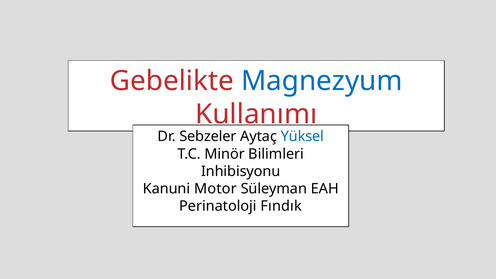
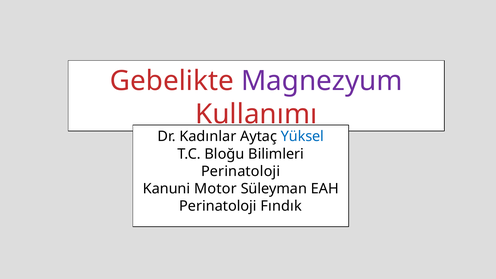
Magnezyum colour: blue -> purple
Sebzeler: Sebzeler -> Kadınlar
Minör: Minör -> Bloğu
Inhibisyonu at (241, 171): Inhibisyonu -> Perinatoloji
